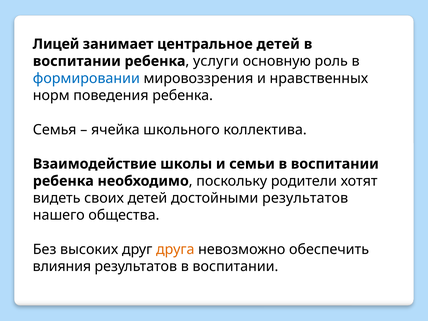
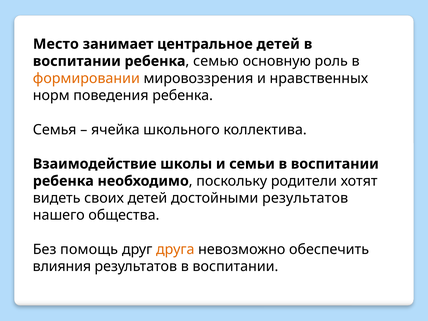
Лицей: Лицей -> Место
услуги: услуги -> семью
формировании colour: blue -> orange
высоких: высоких -> помощь
